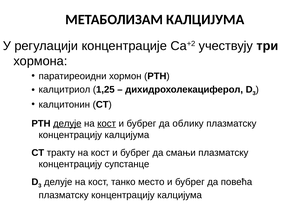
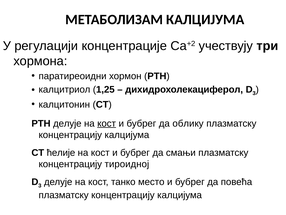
делује at (67, 123) underline: present -> none
тракту: тракту -> ћелије
супстанце: супстанце -> тироидној
